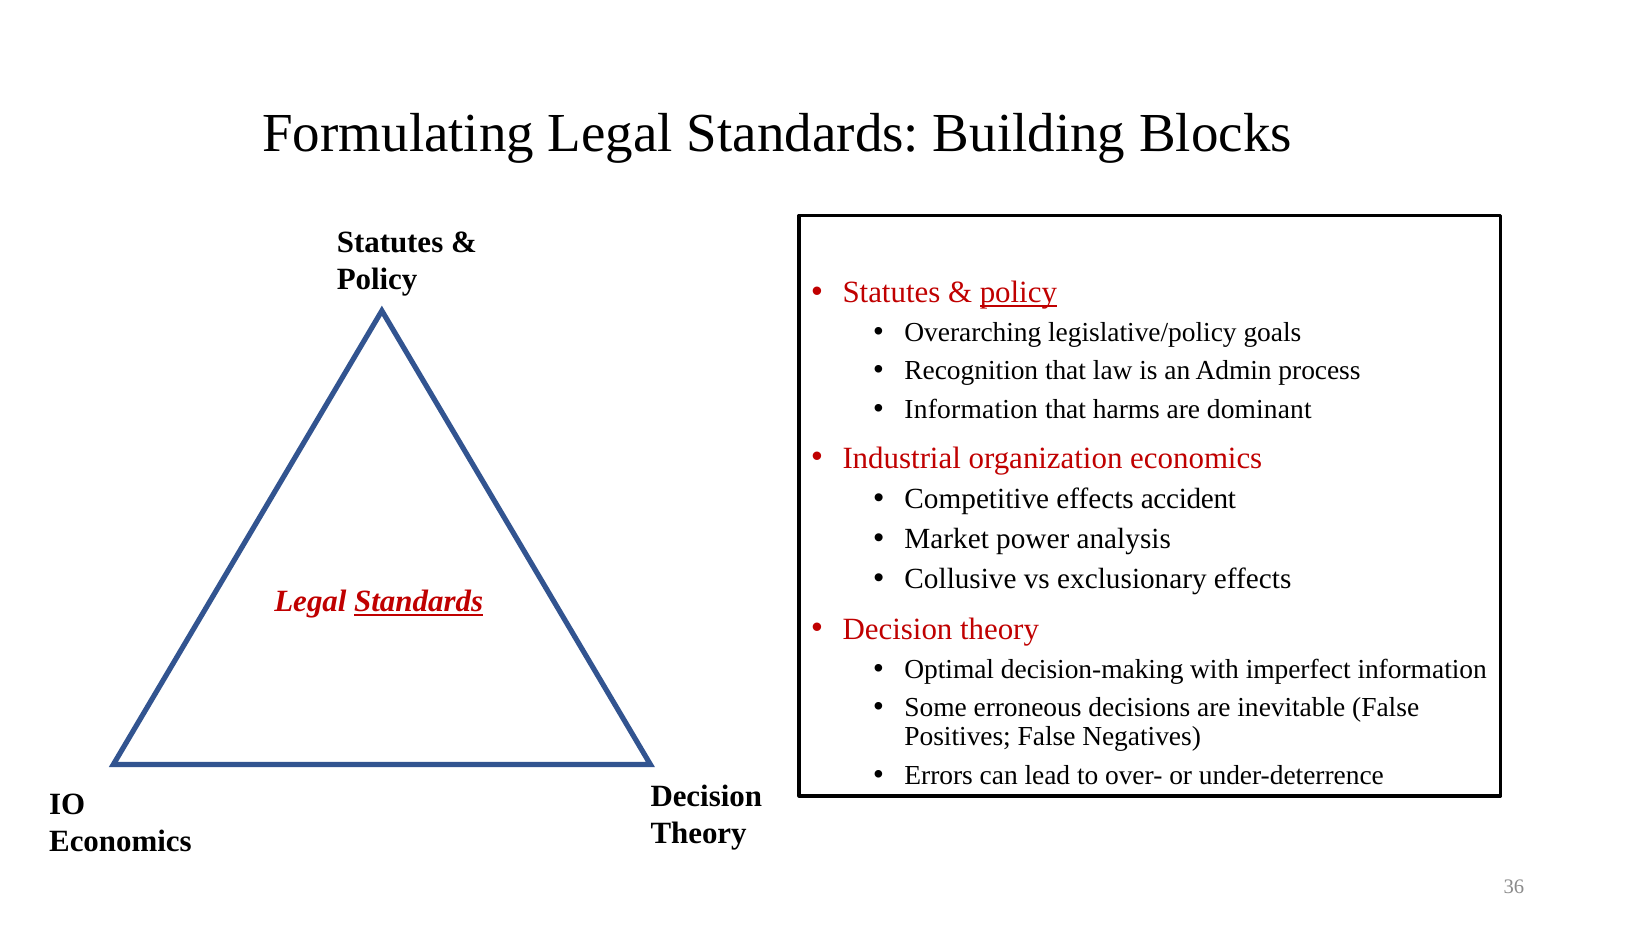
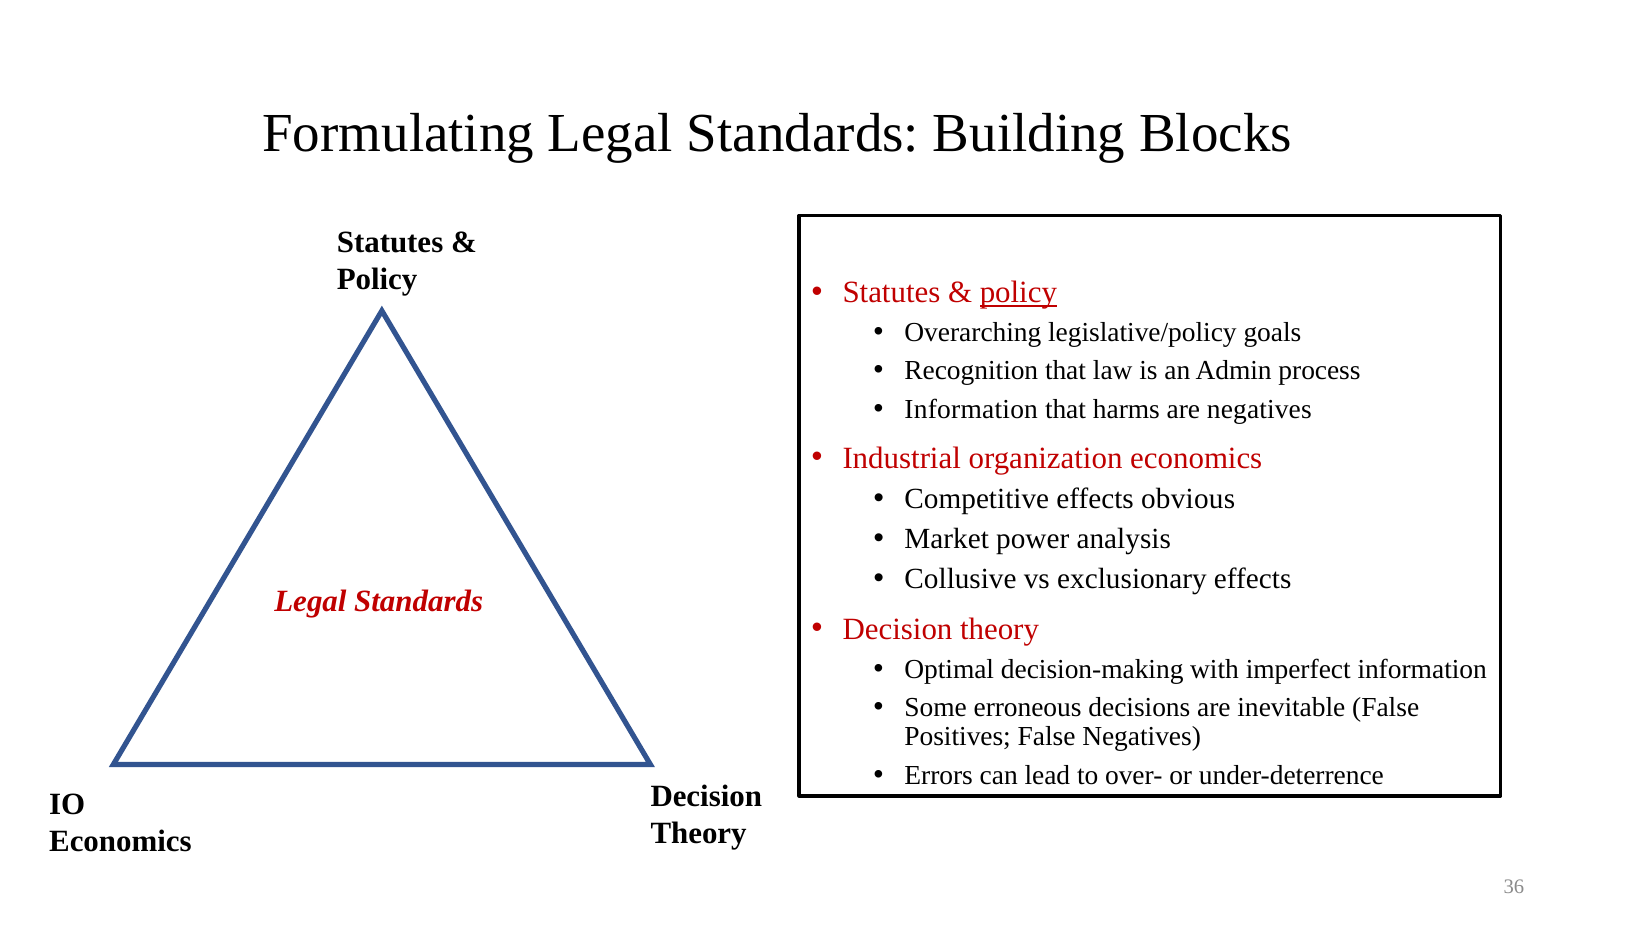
are dominant: dominant -> negatives
accident: accident -> obvious
Standards at (419, 602) underline: present -> none
